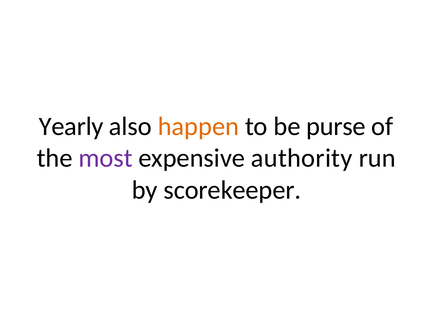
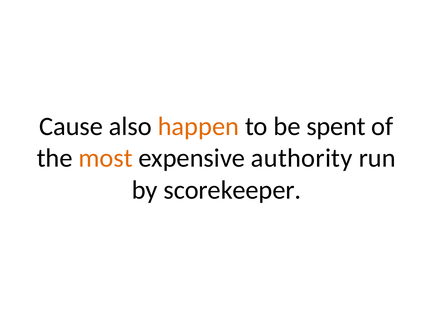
Yearly: Yearly -> Cause
purse: purse -> spent
most colour: purple -> orange
